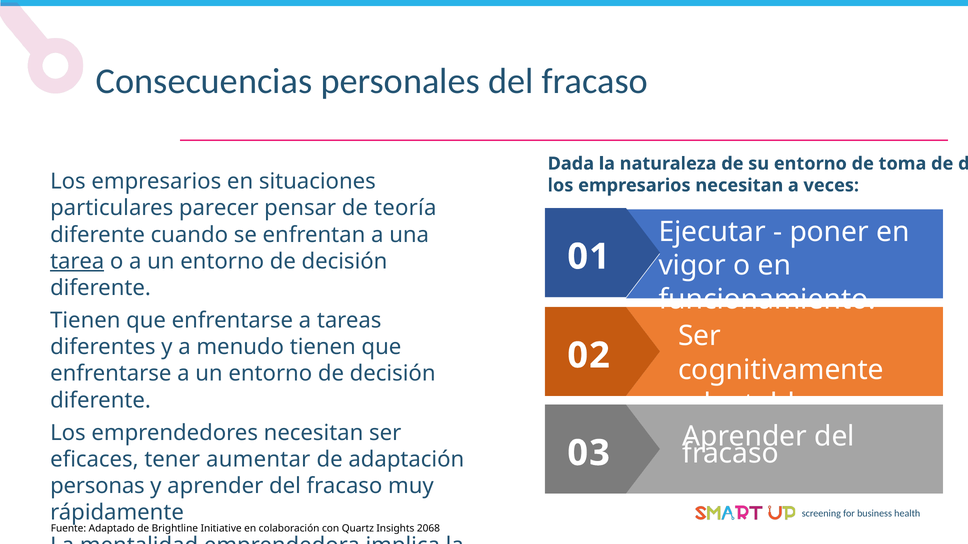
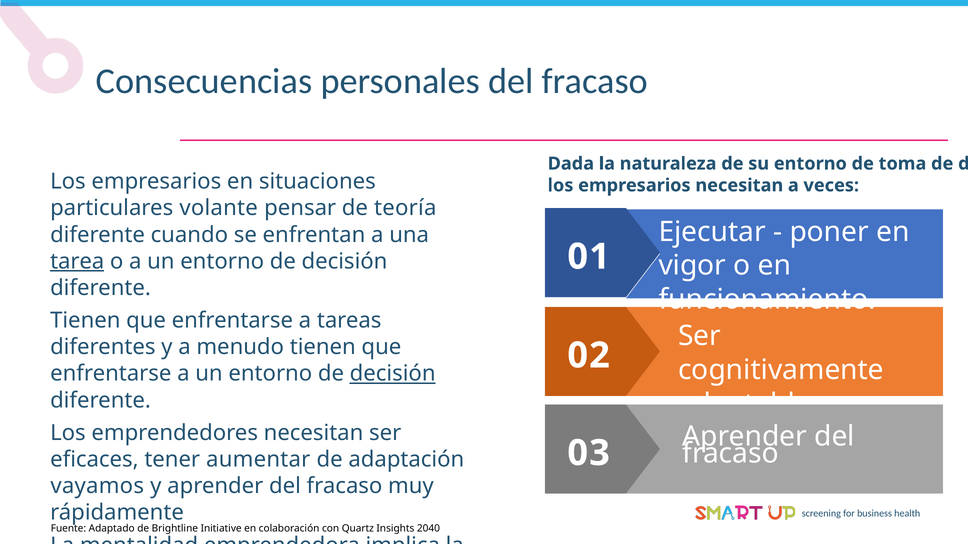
parecer: parecer -> volante
decisión at (393, 374) underline: none -> present
personas: personas -> vayamos
2068: 2068 -> 2040
